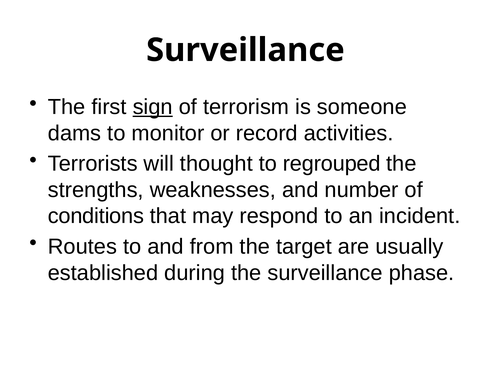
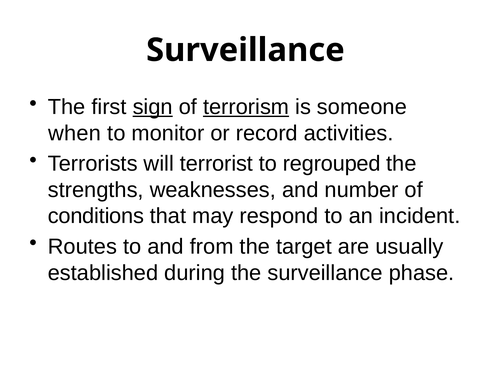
terrorism underline: none -> present
dams: dams -> when
thought: thought -> terrorist
